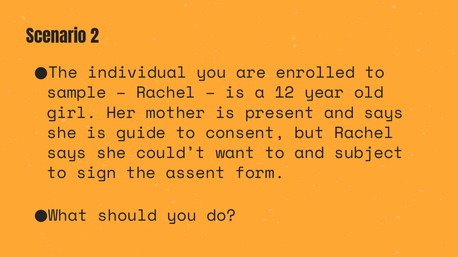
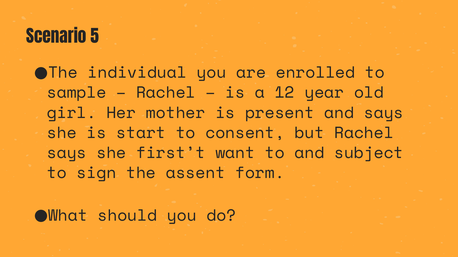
2: 2 -> 5
guide: guide -> start
could’t: could’t -> first’t
